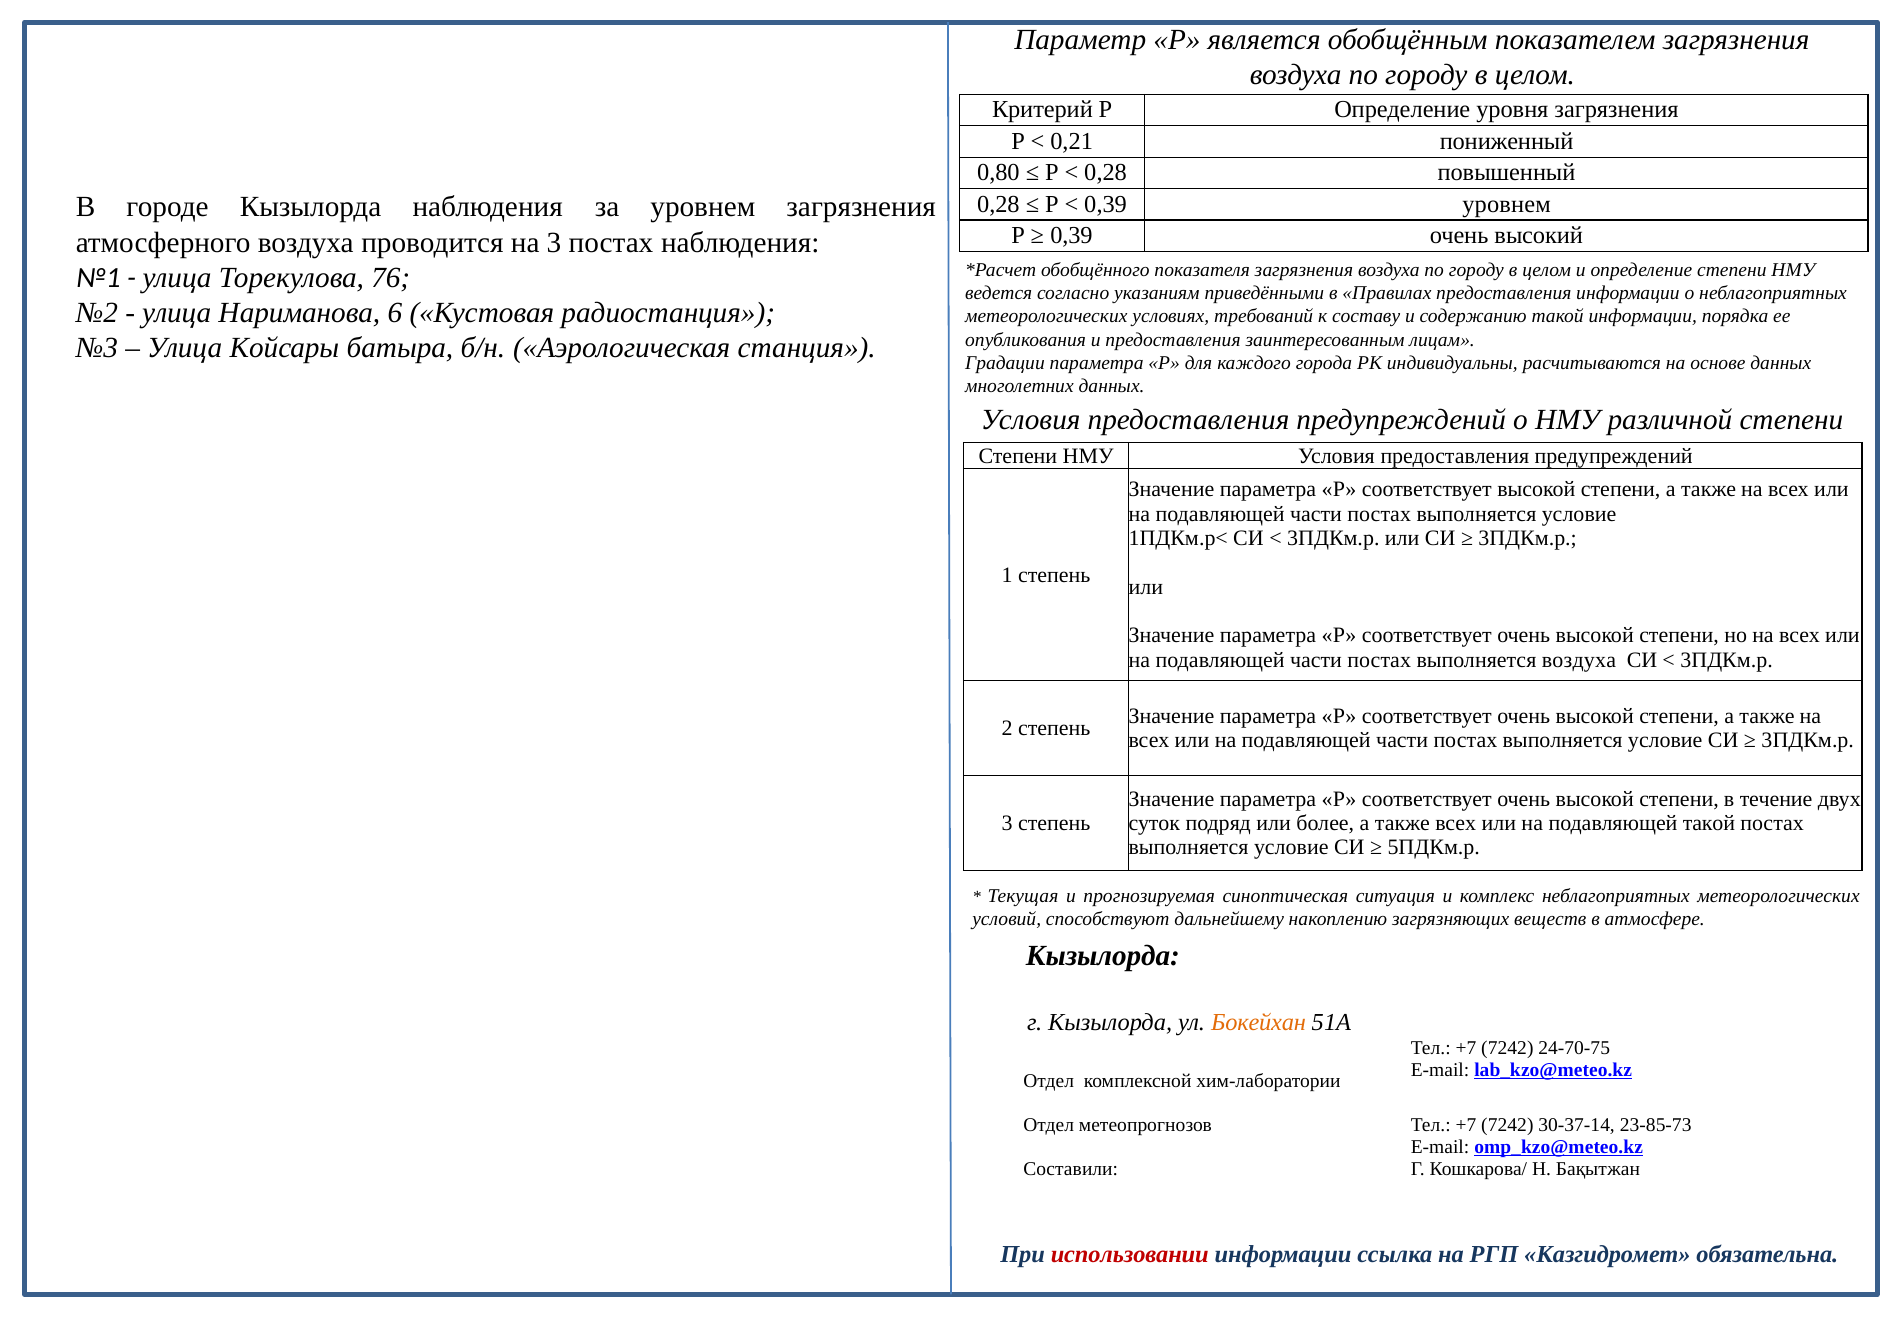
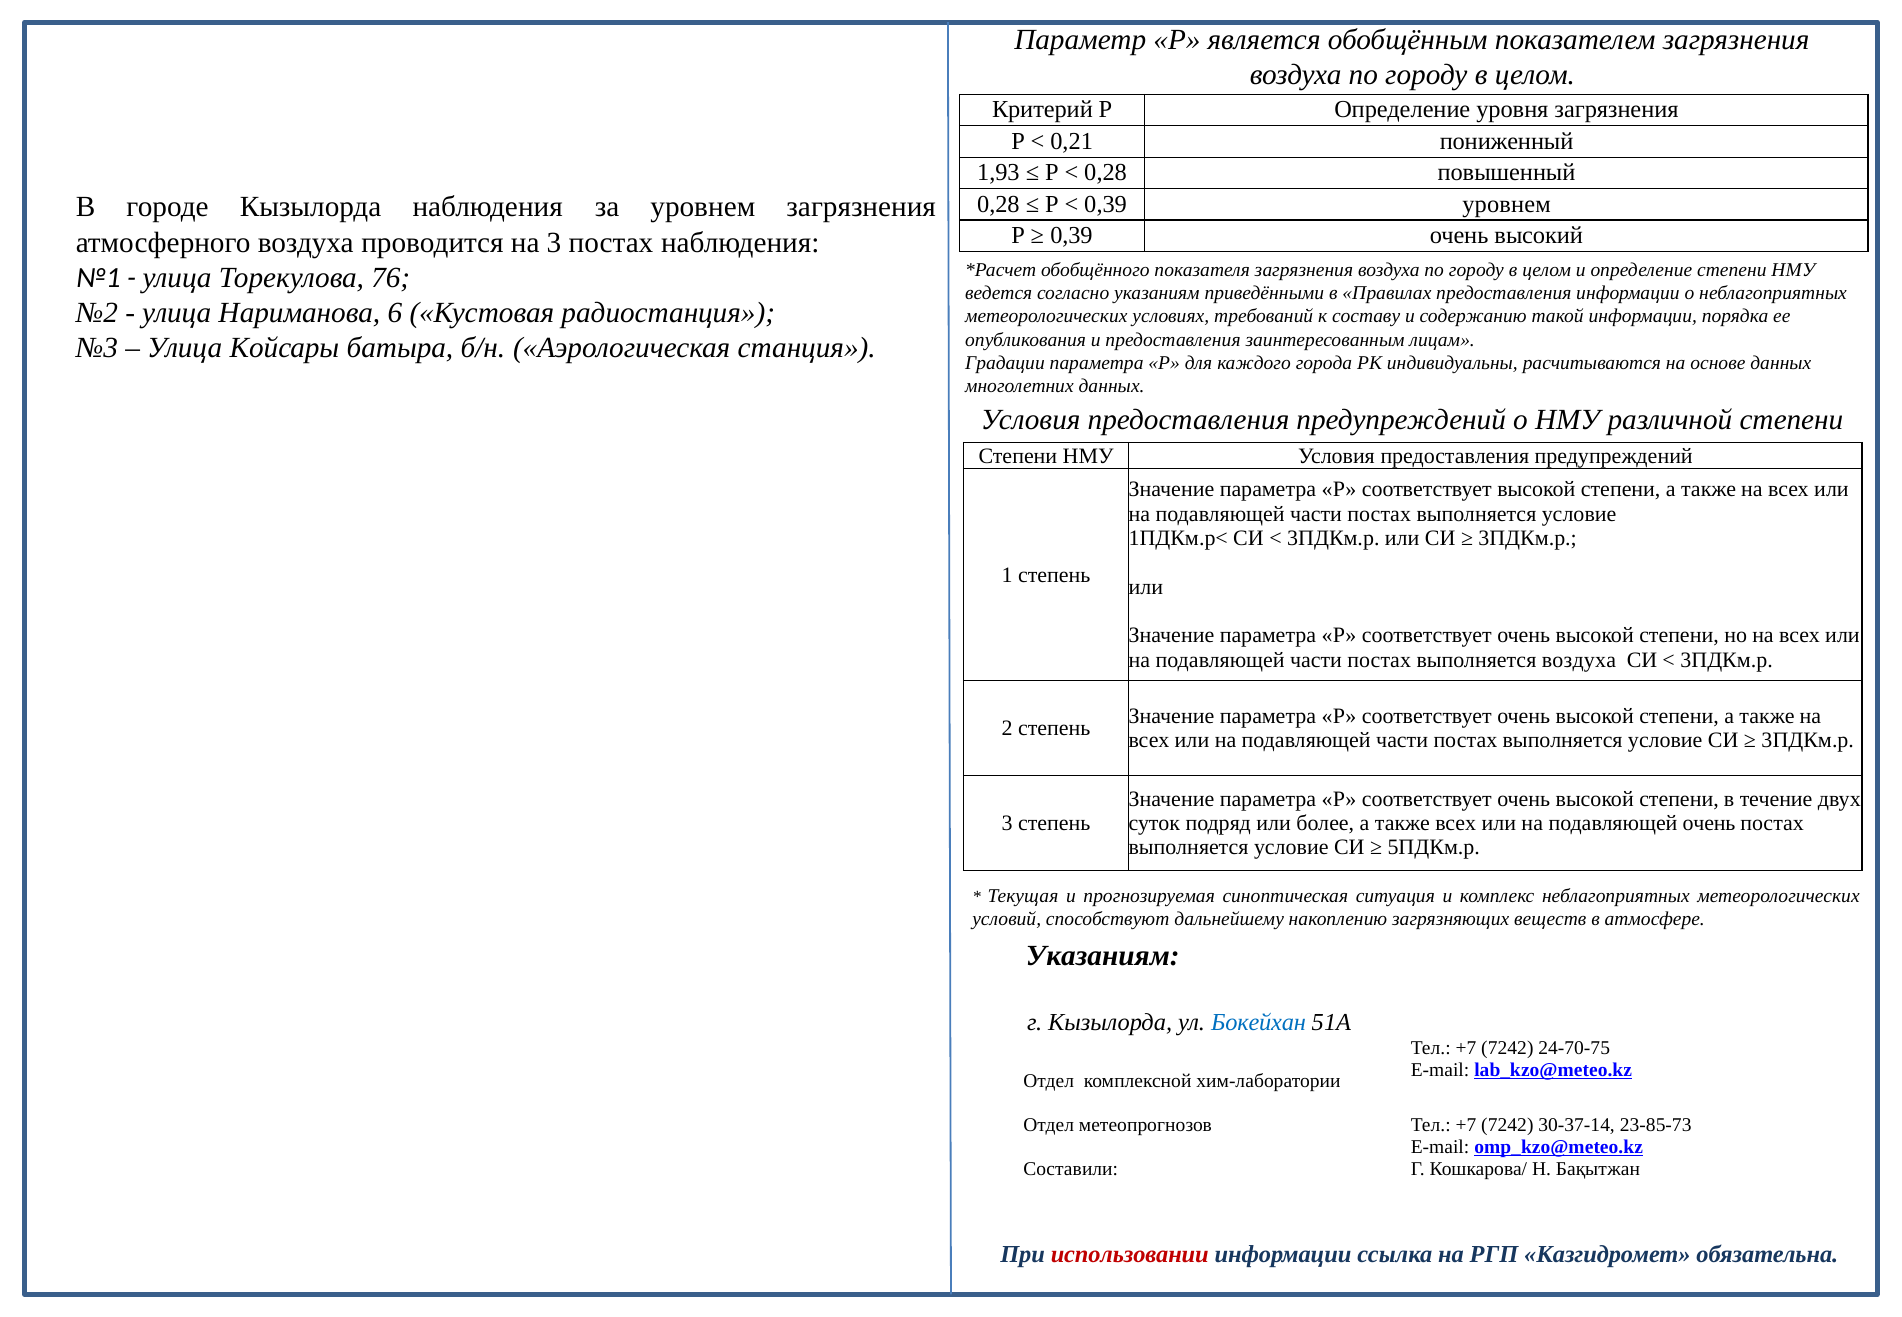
0,80: 0,80 -> 1,93
подавляющей такой: такой -> очень
Кызылорда at (1103, 956): Кызылорда -> Указаниям
Бокейхан colour: orange -> blue
